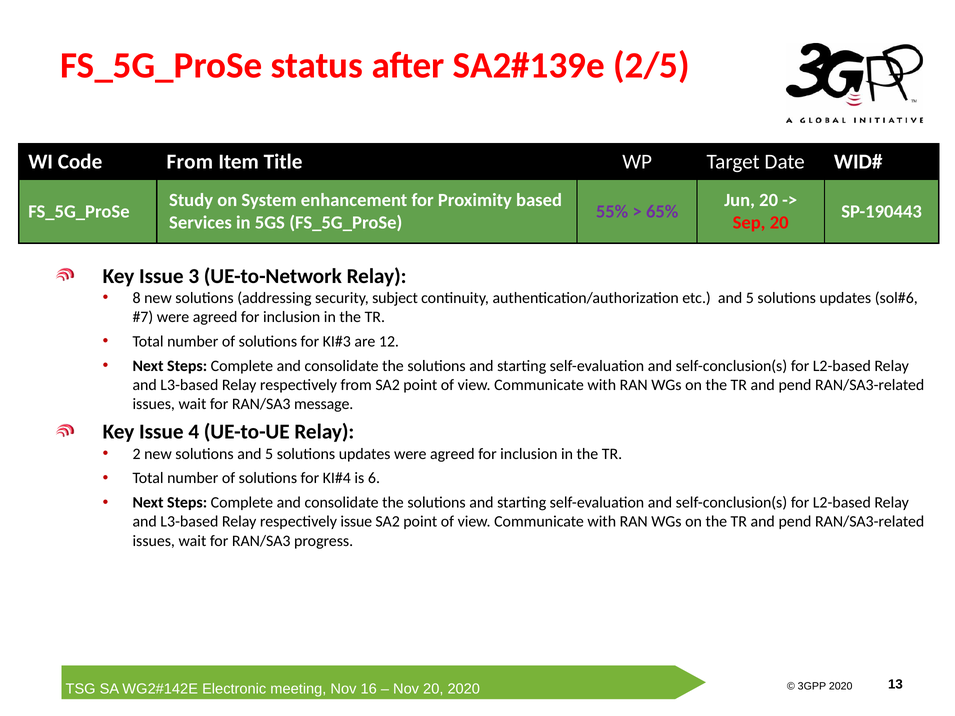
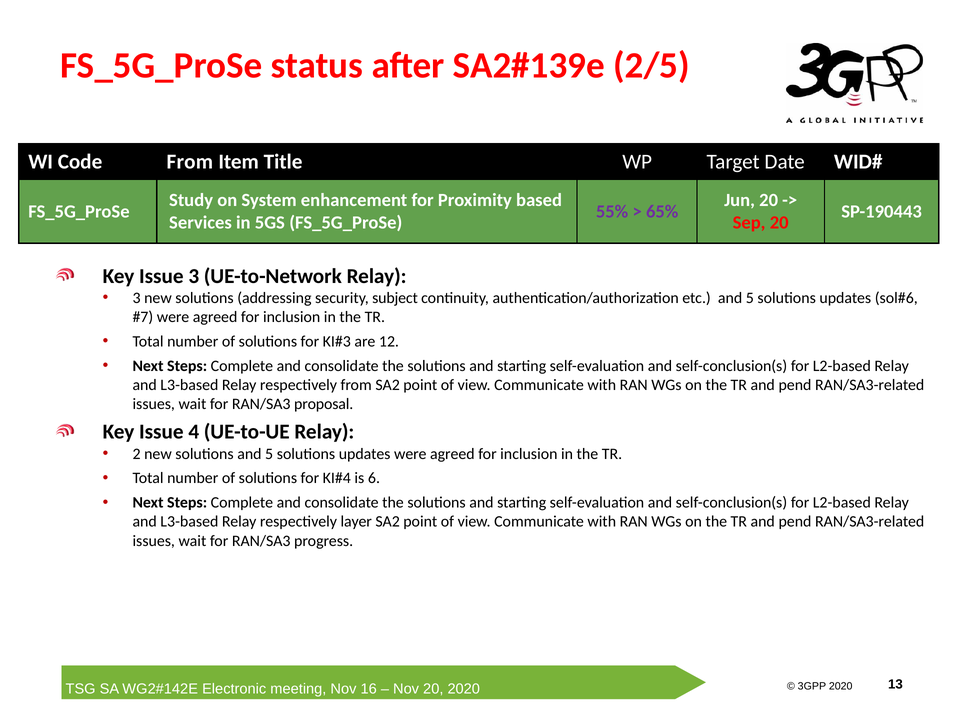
8 at (137, 298): 8 -> 3
message: message -> proposal
respectively issue: issue -> layer
